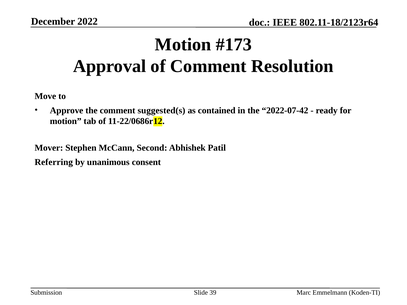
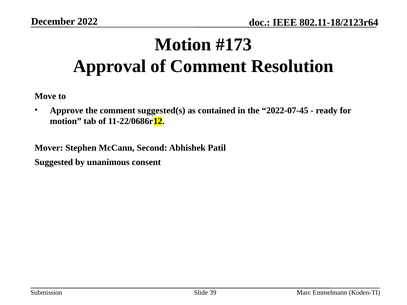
2022-07-42: 2022-07-42 -> 2022-07-45
Referring: Referring -> Suggested
